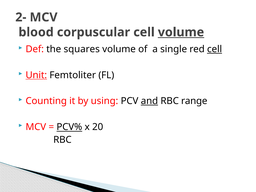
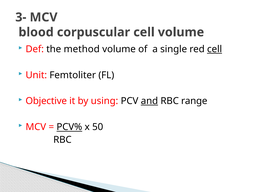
2-: 2- -> 3-
volume at (181, 32) underline: present -> none
squares: squares -> method
Unit underline: present -> none
Counting: Counting -> Objective
20: 20 -> 50
